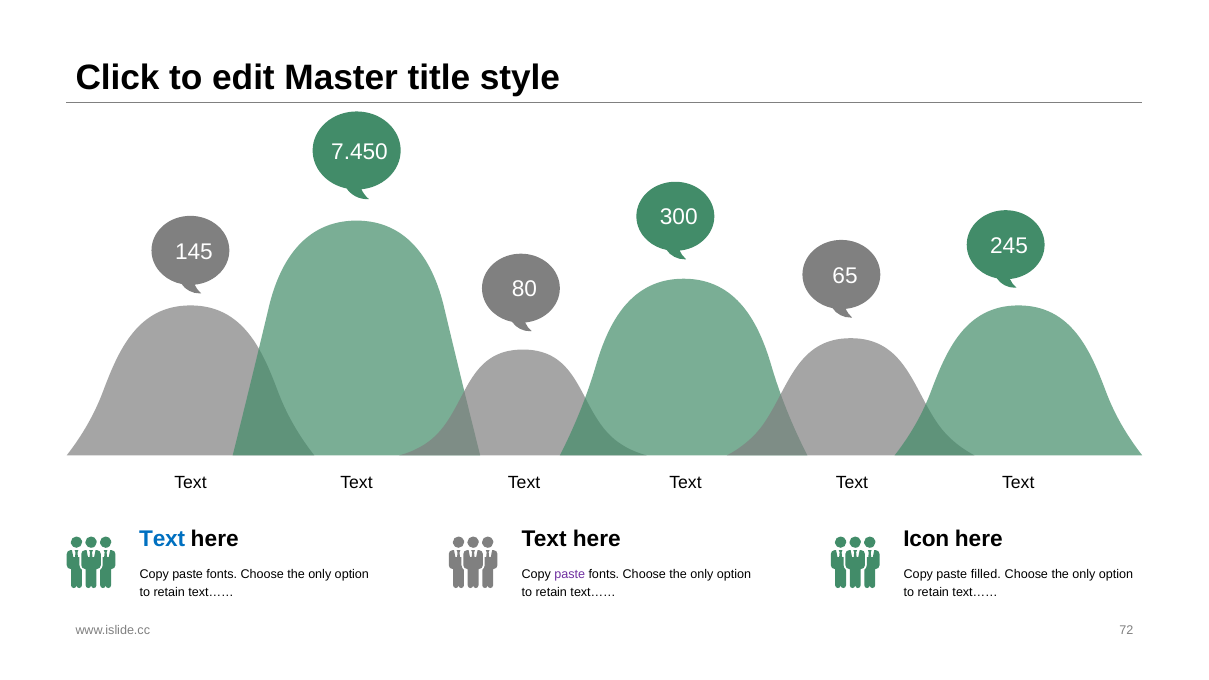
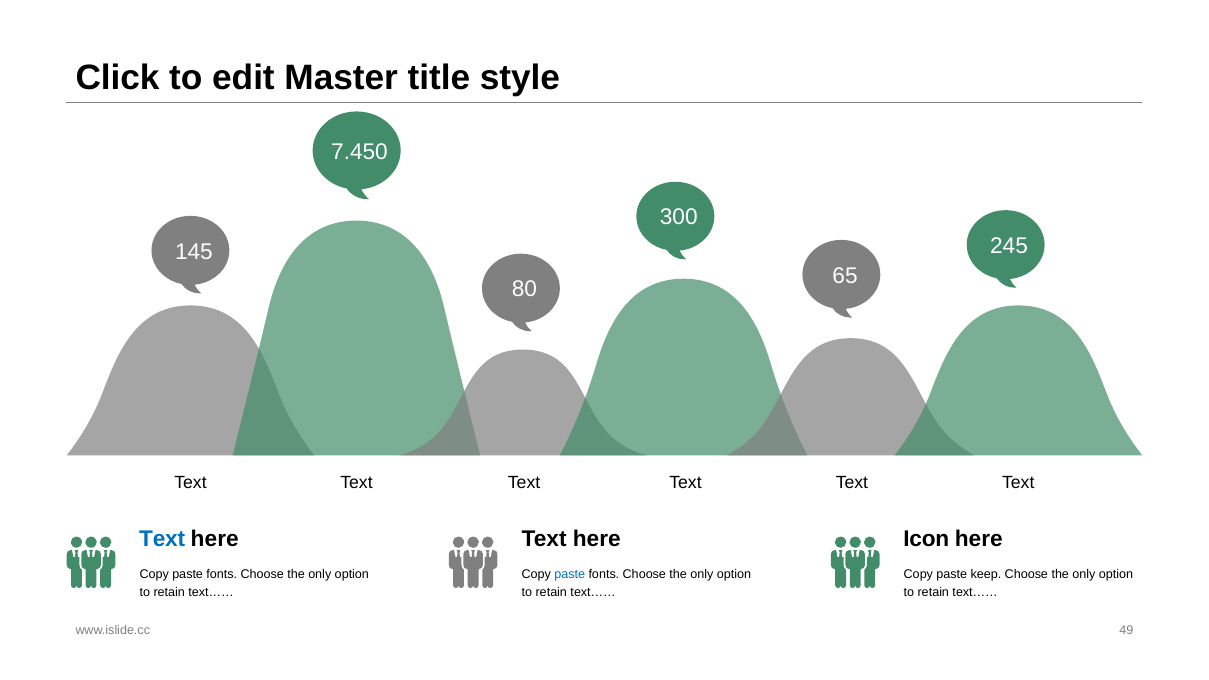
paste at (570, 574) colour: purple -> blue
filled: filled -> keep
72: 72 -> 49
